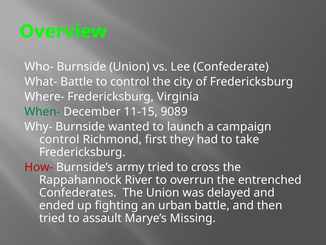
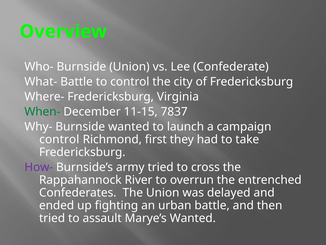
9089: 9089 -> 7837
How- colour: red -> purple
Marye’s Missing: Missing -> Wanted
